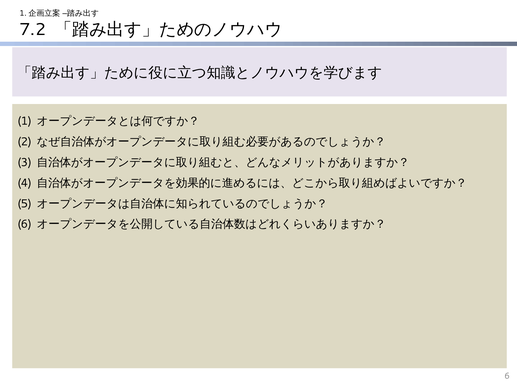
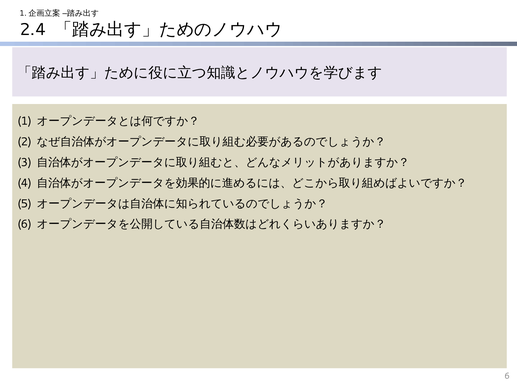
7.2: 7.2 -> 2.4
